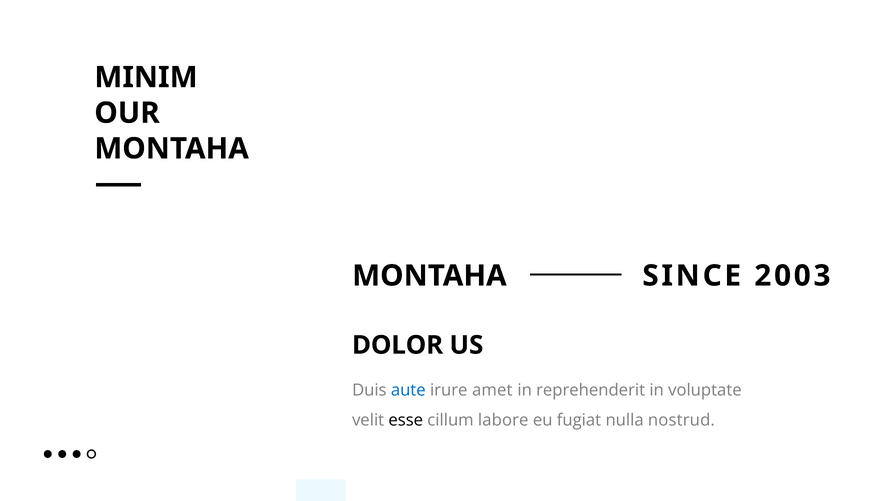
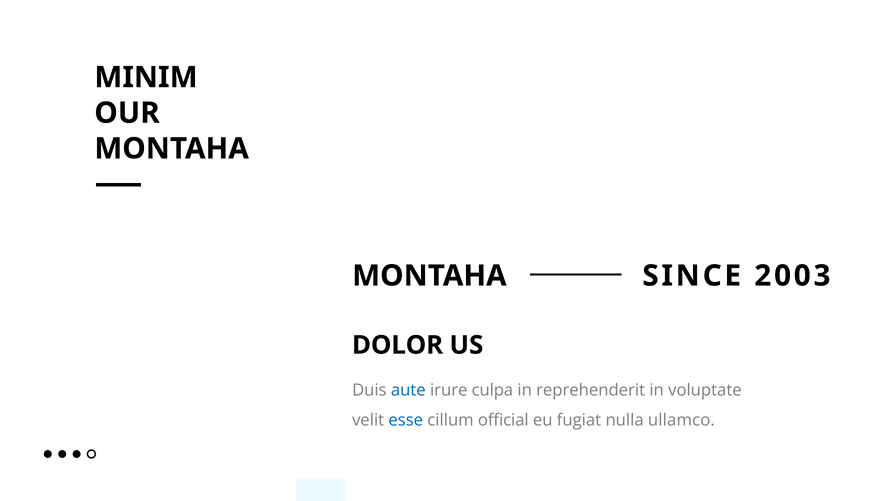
amet: amet -> culpa
esse colour: black -> blue
labore: labore -> official
nostrud: nostrud -> ullamco
